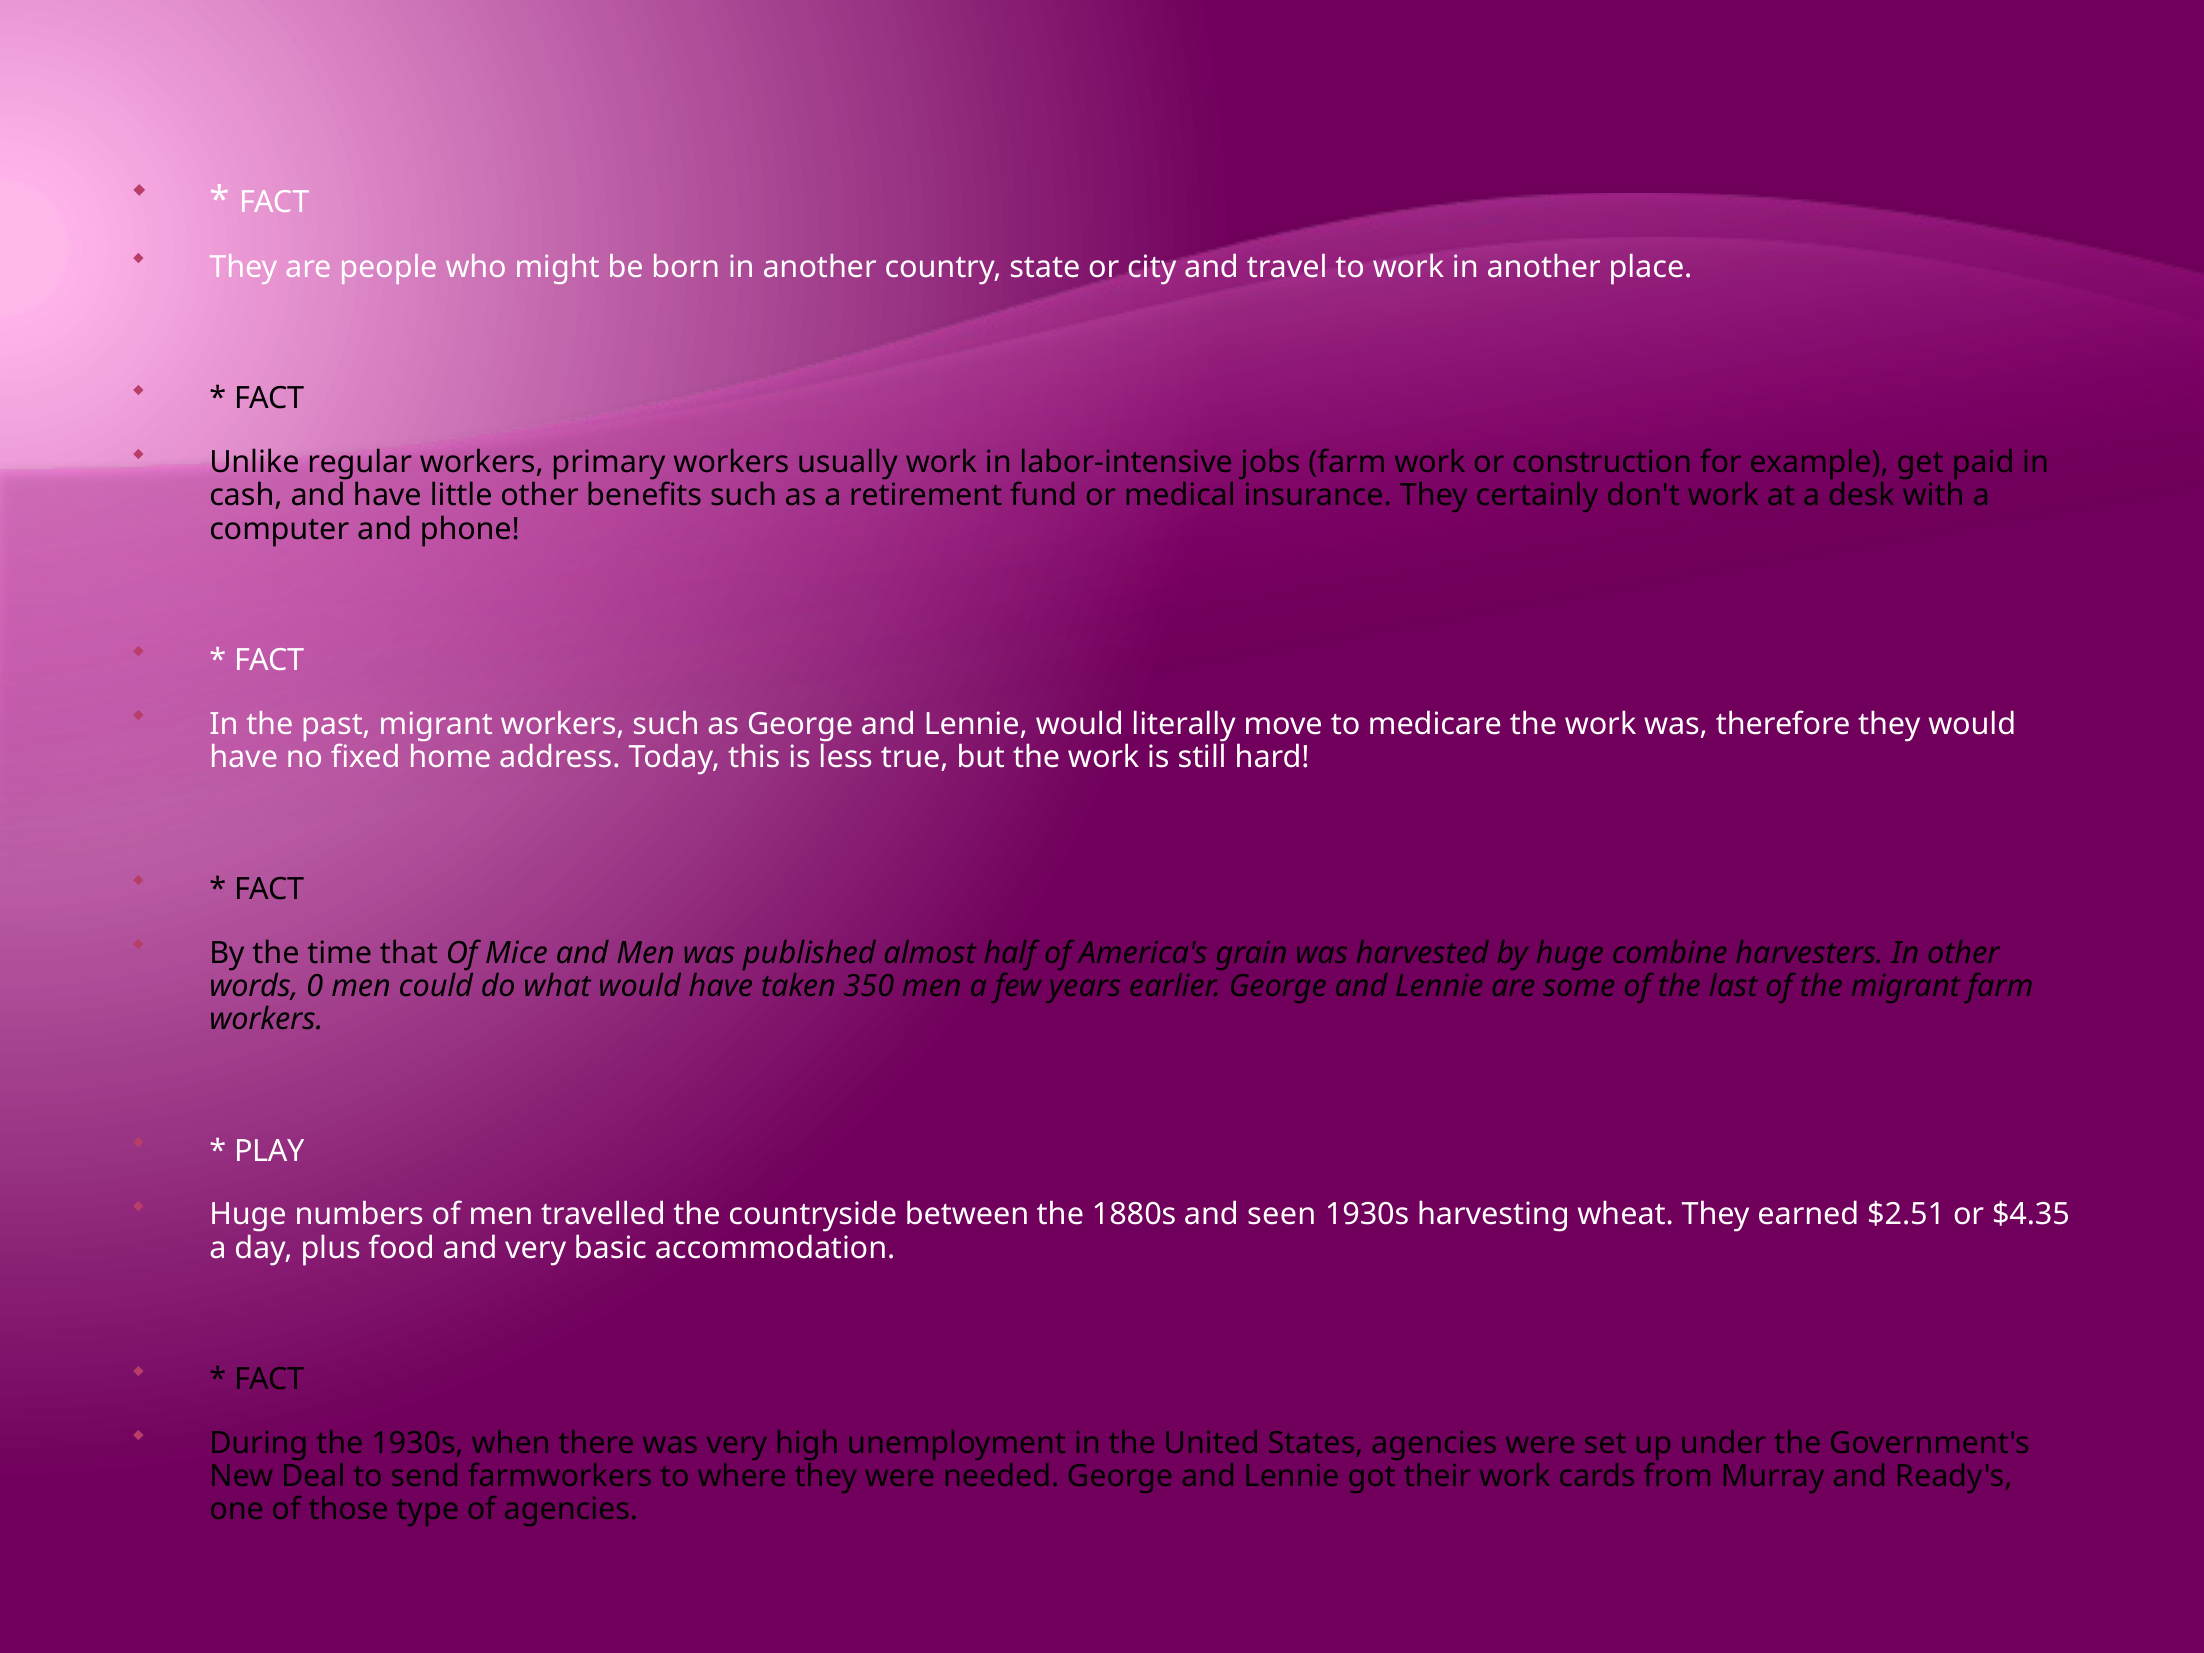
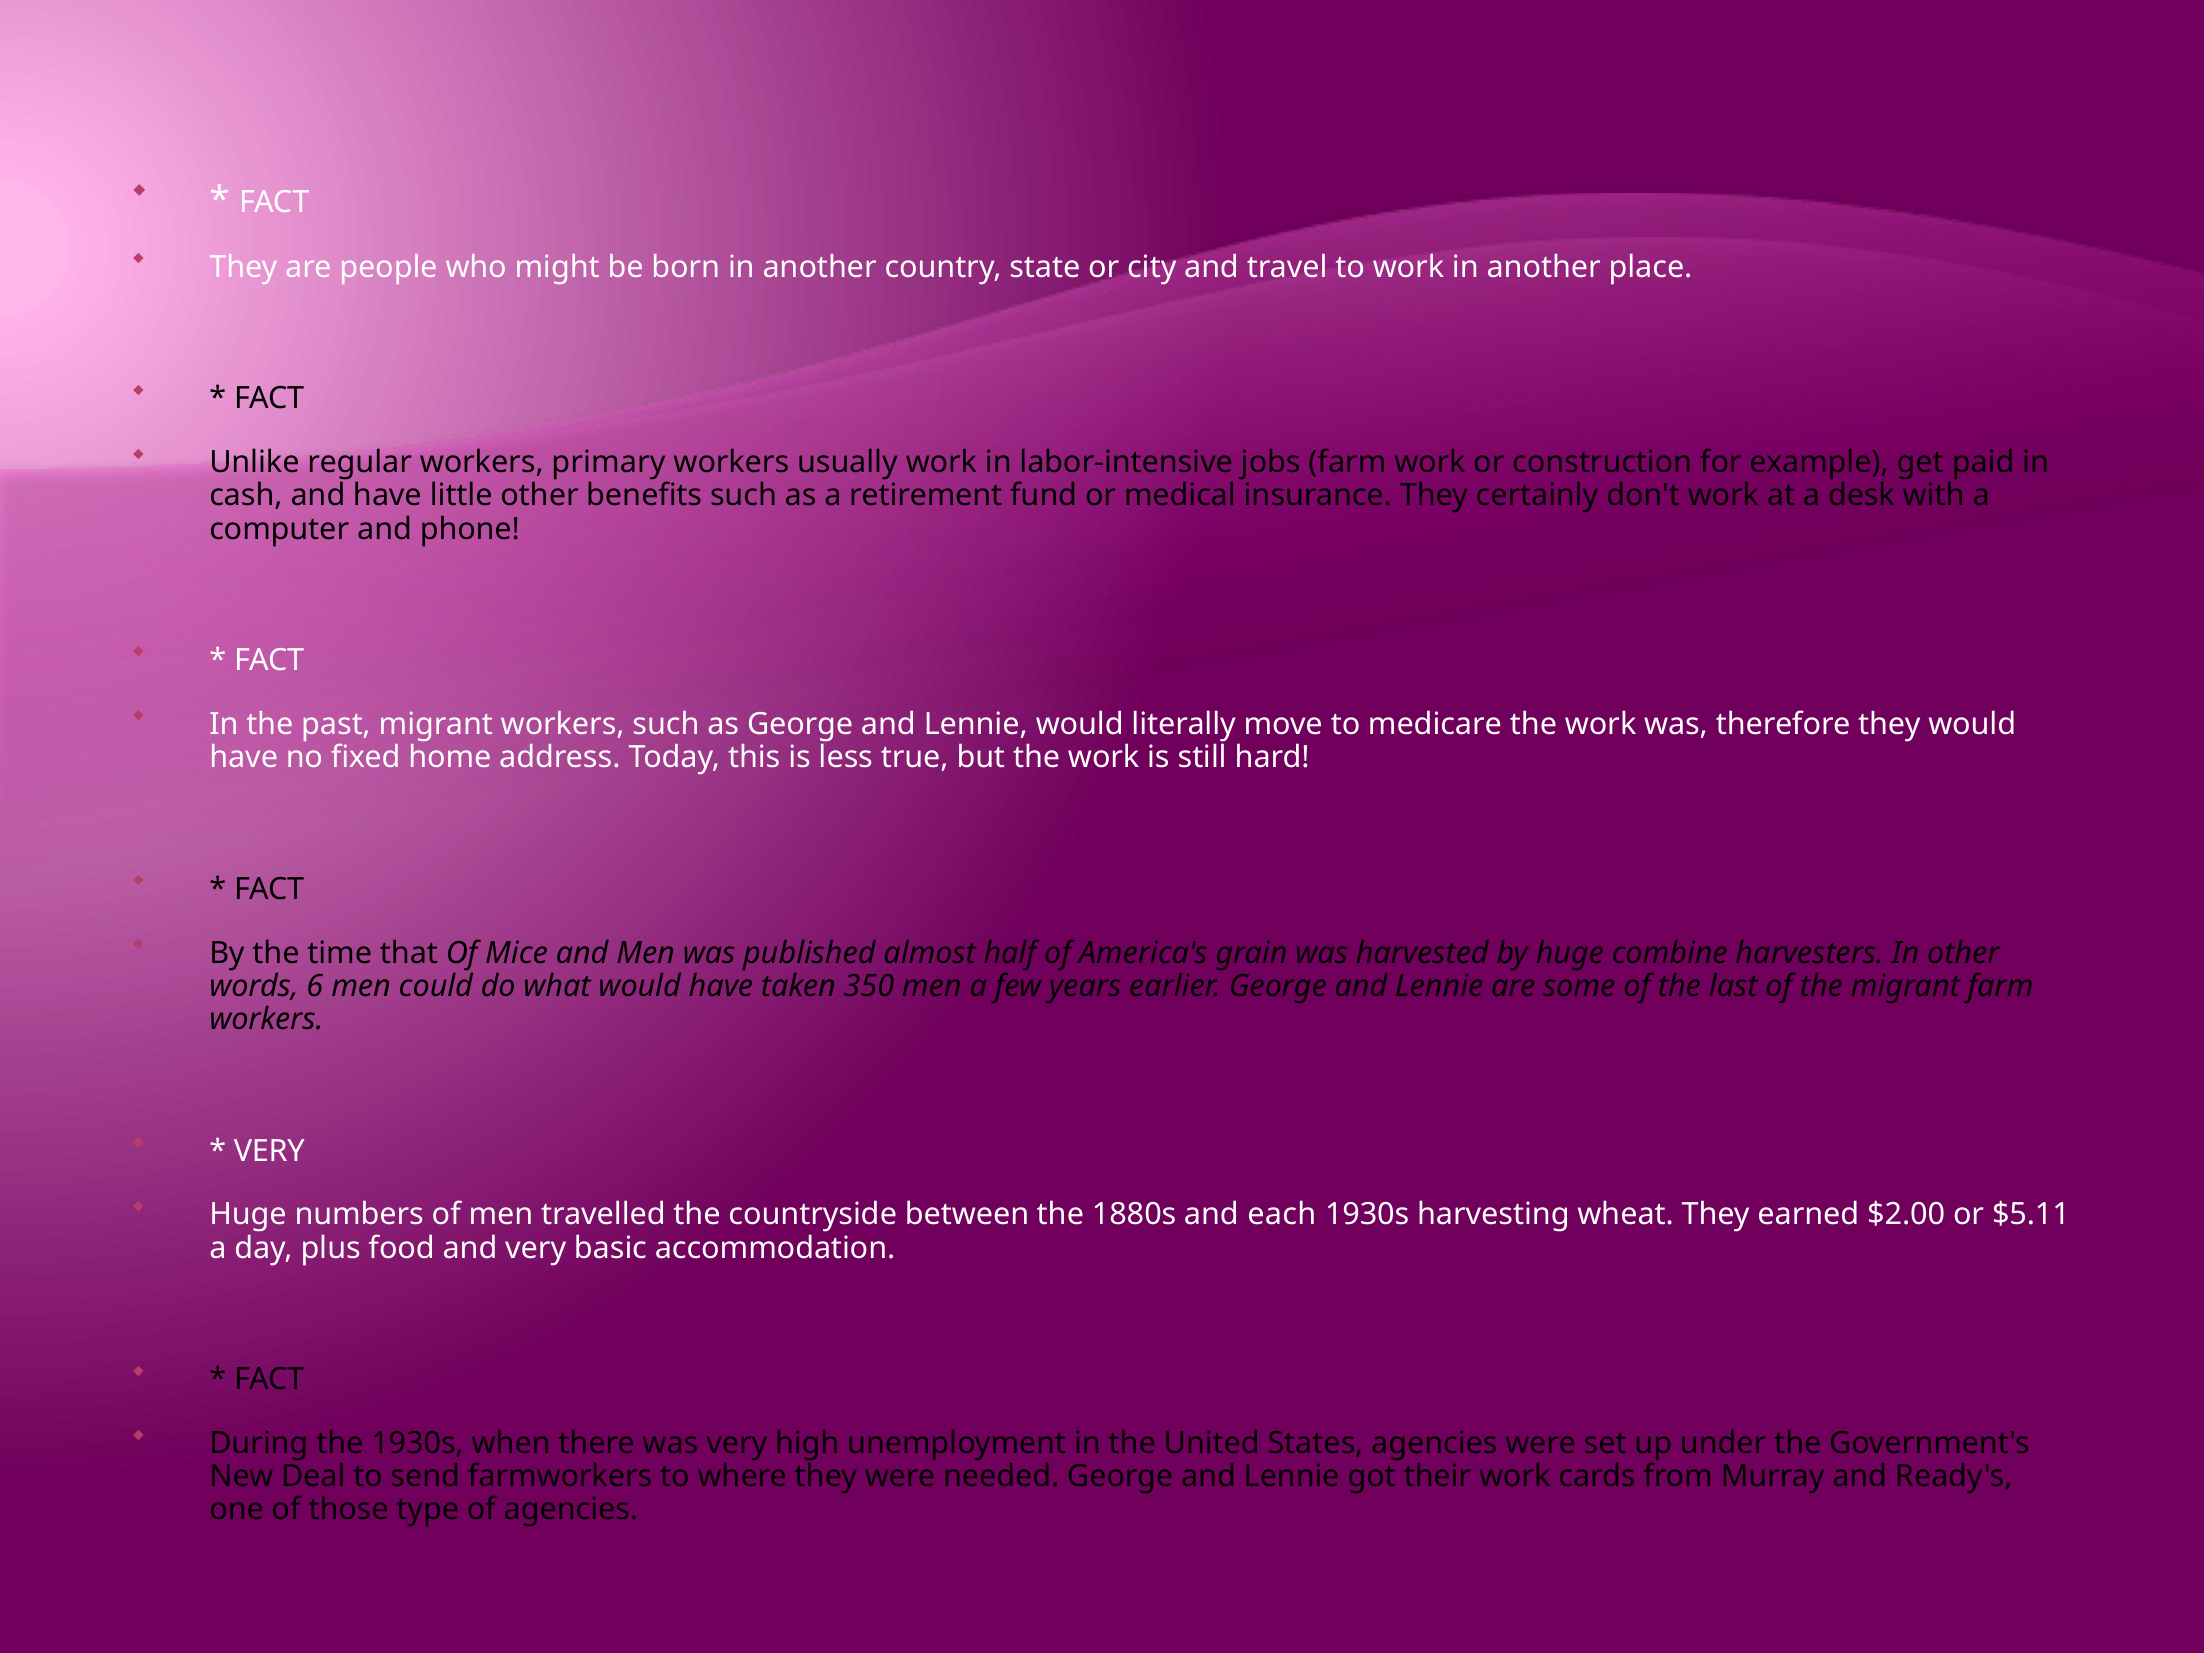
0: 0 -> 6
PLAY at (269, 1151): PLAY -> VERY
seen: seen -> each
$2.51: $2.51 -> $2.00
$4.35: $4.35 -> $5.11
